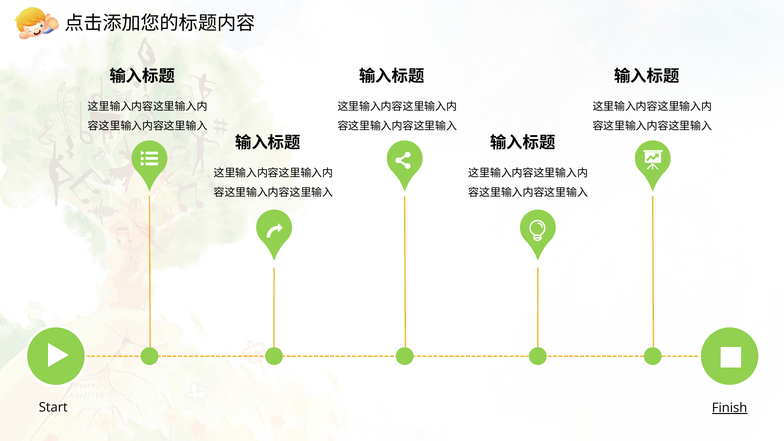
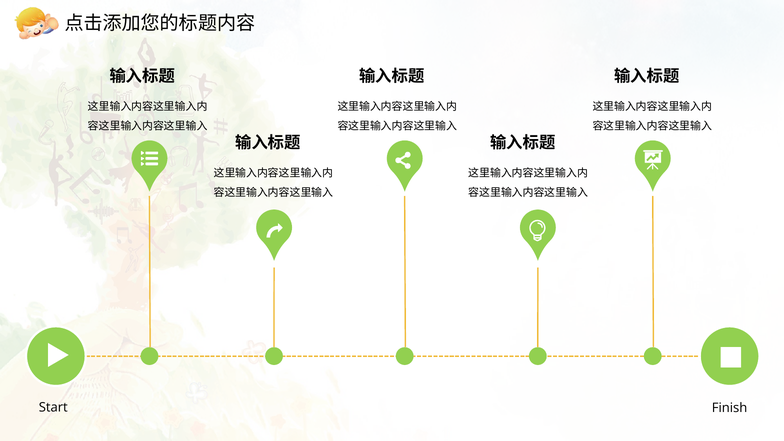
Finish underline: present -> none
